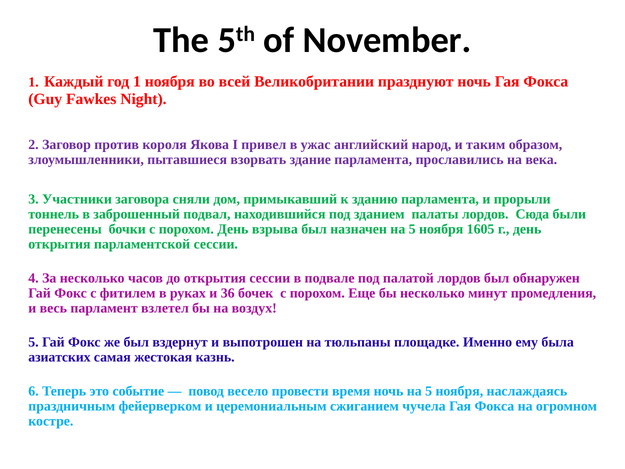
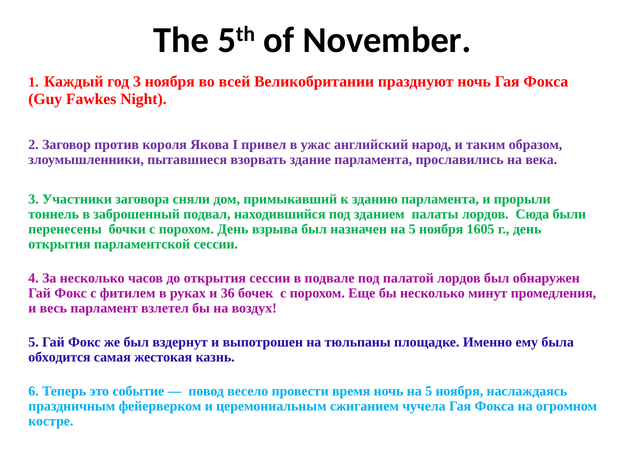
год 1: 1 -> 3
азиатских: азиатских -> обходится
